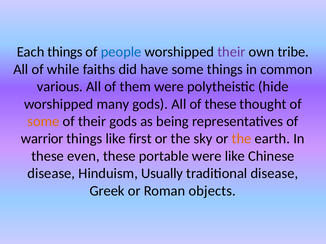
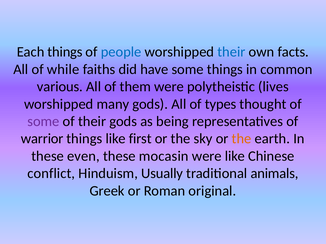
their at (231, 52) colour: purple -> blue
tribe: tribe -> facts
hide: hide -> lives
of these: these -> types
some at (43, 122) colour: orange -> purple
portable: portable -> mocasin
disease at (51, 174): disease -> conflict
traditional disease: disease -> animals
objects: objects -> original
